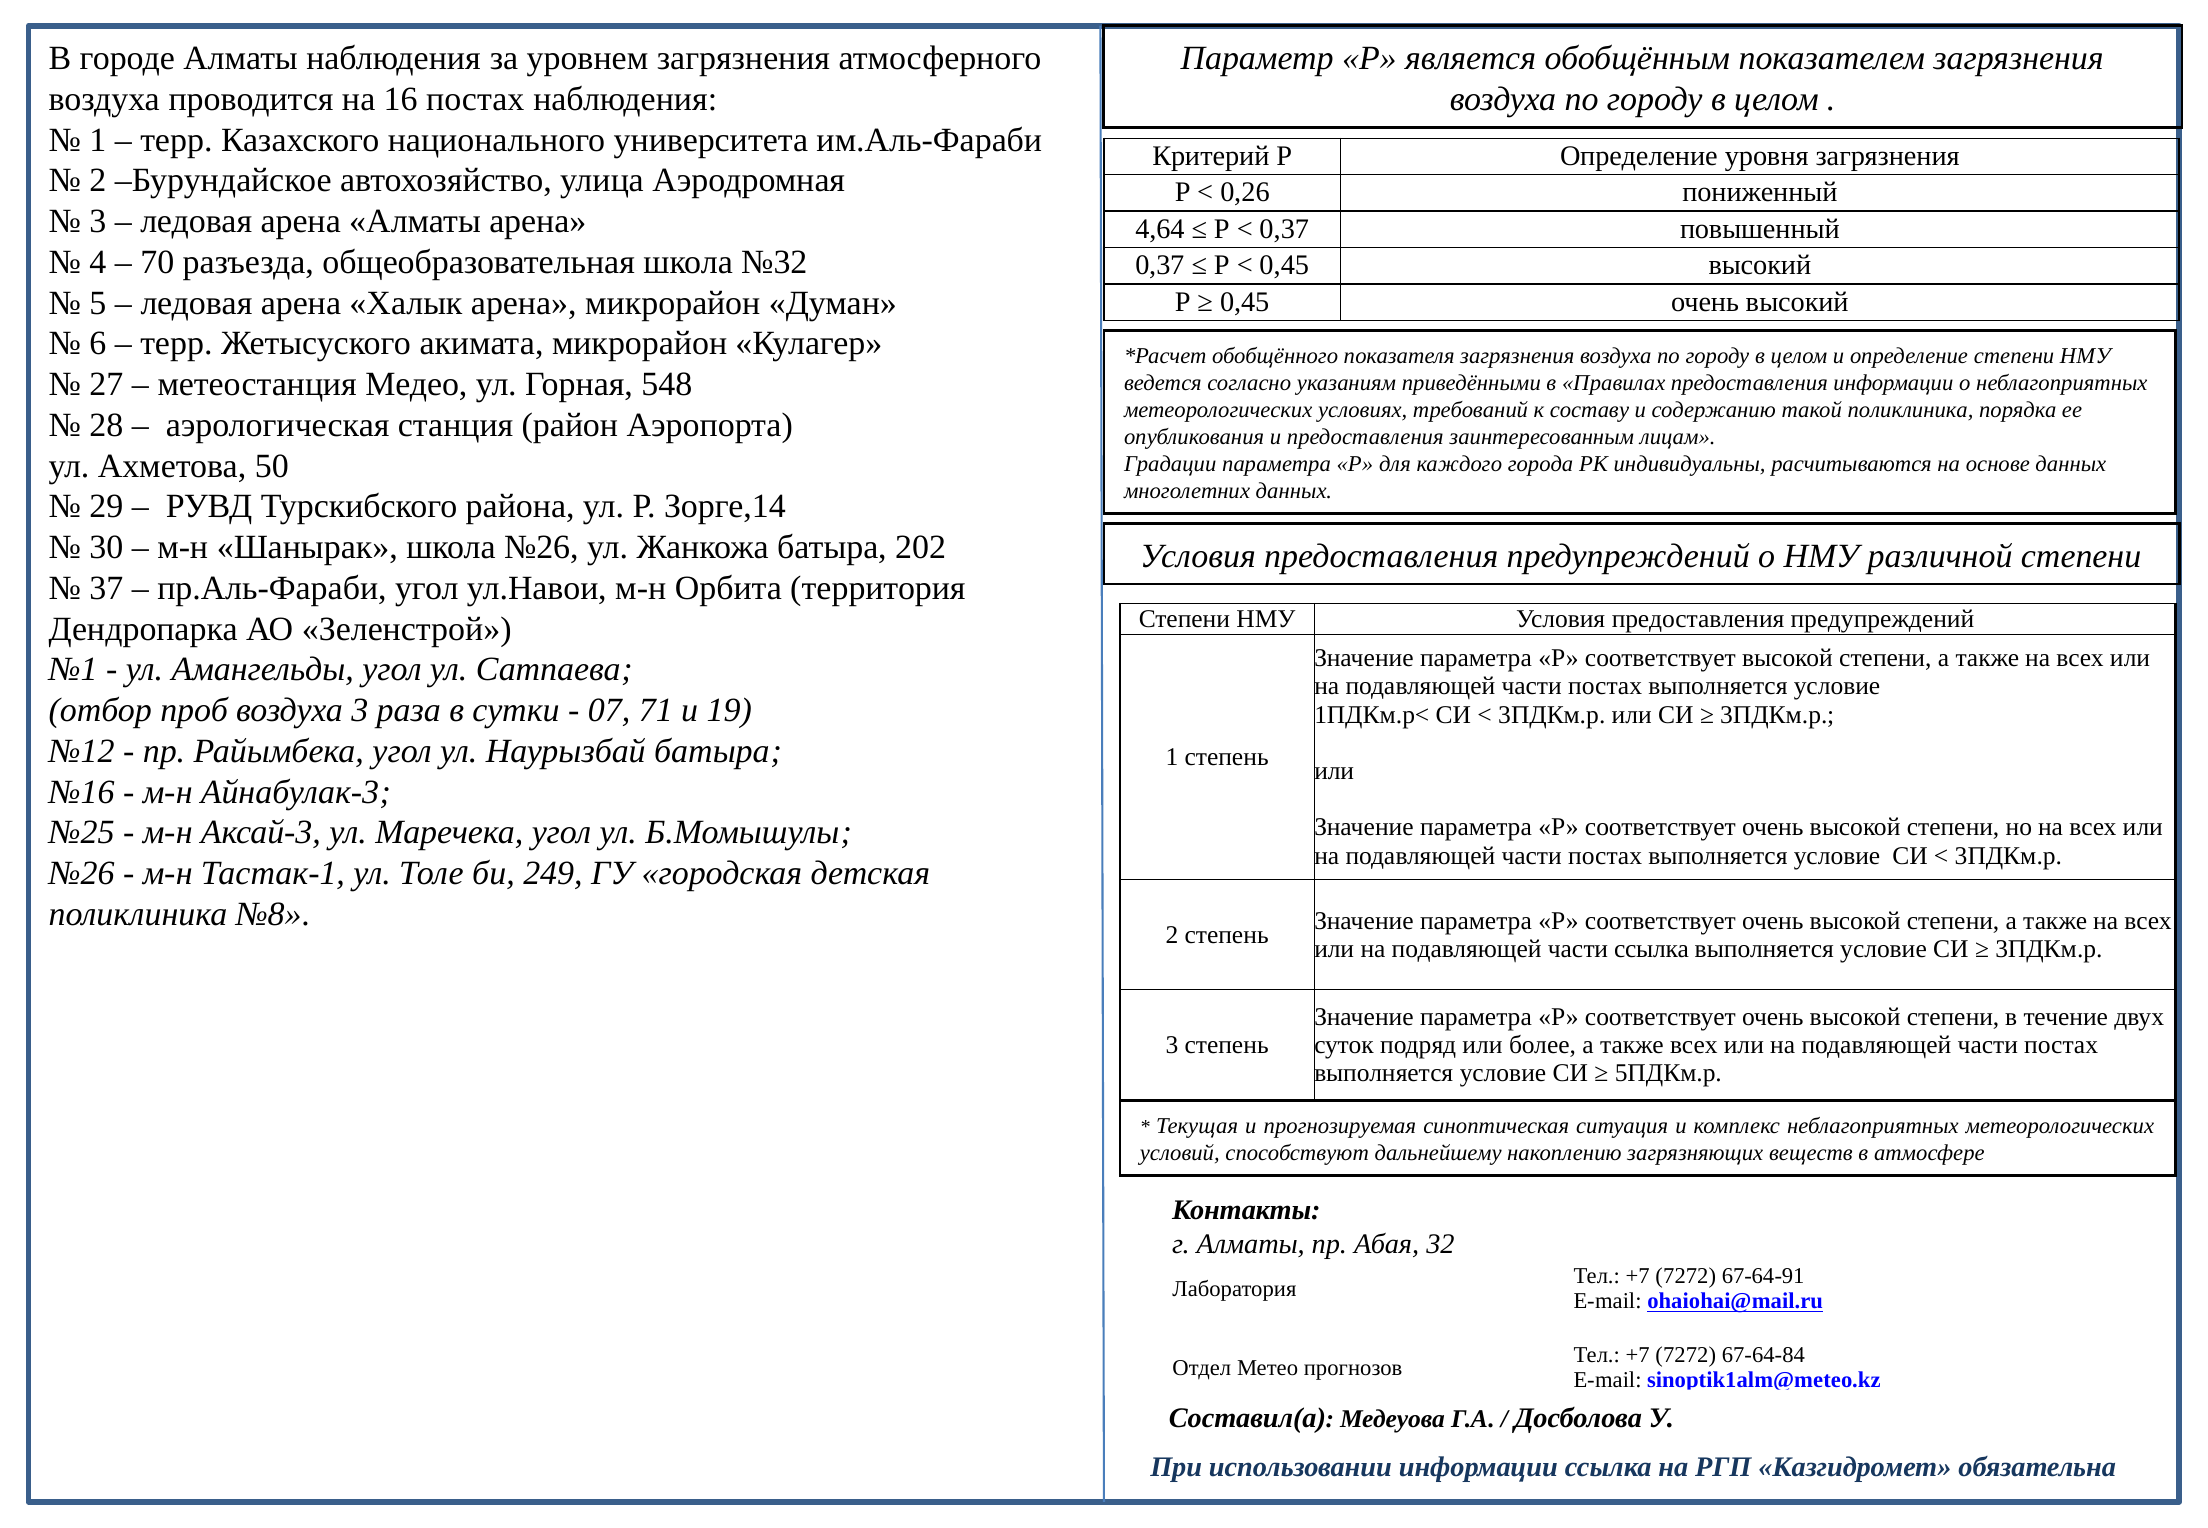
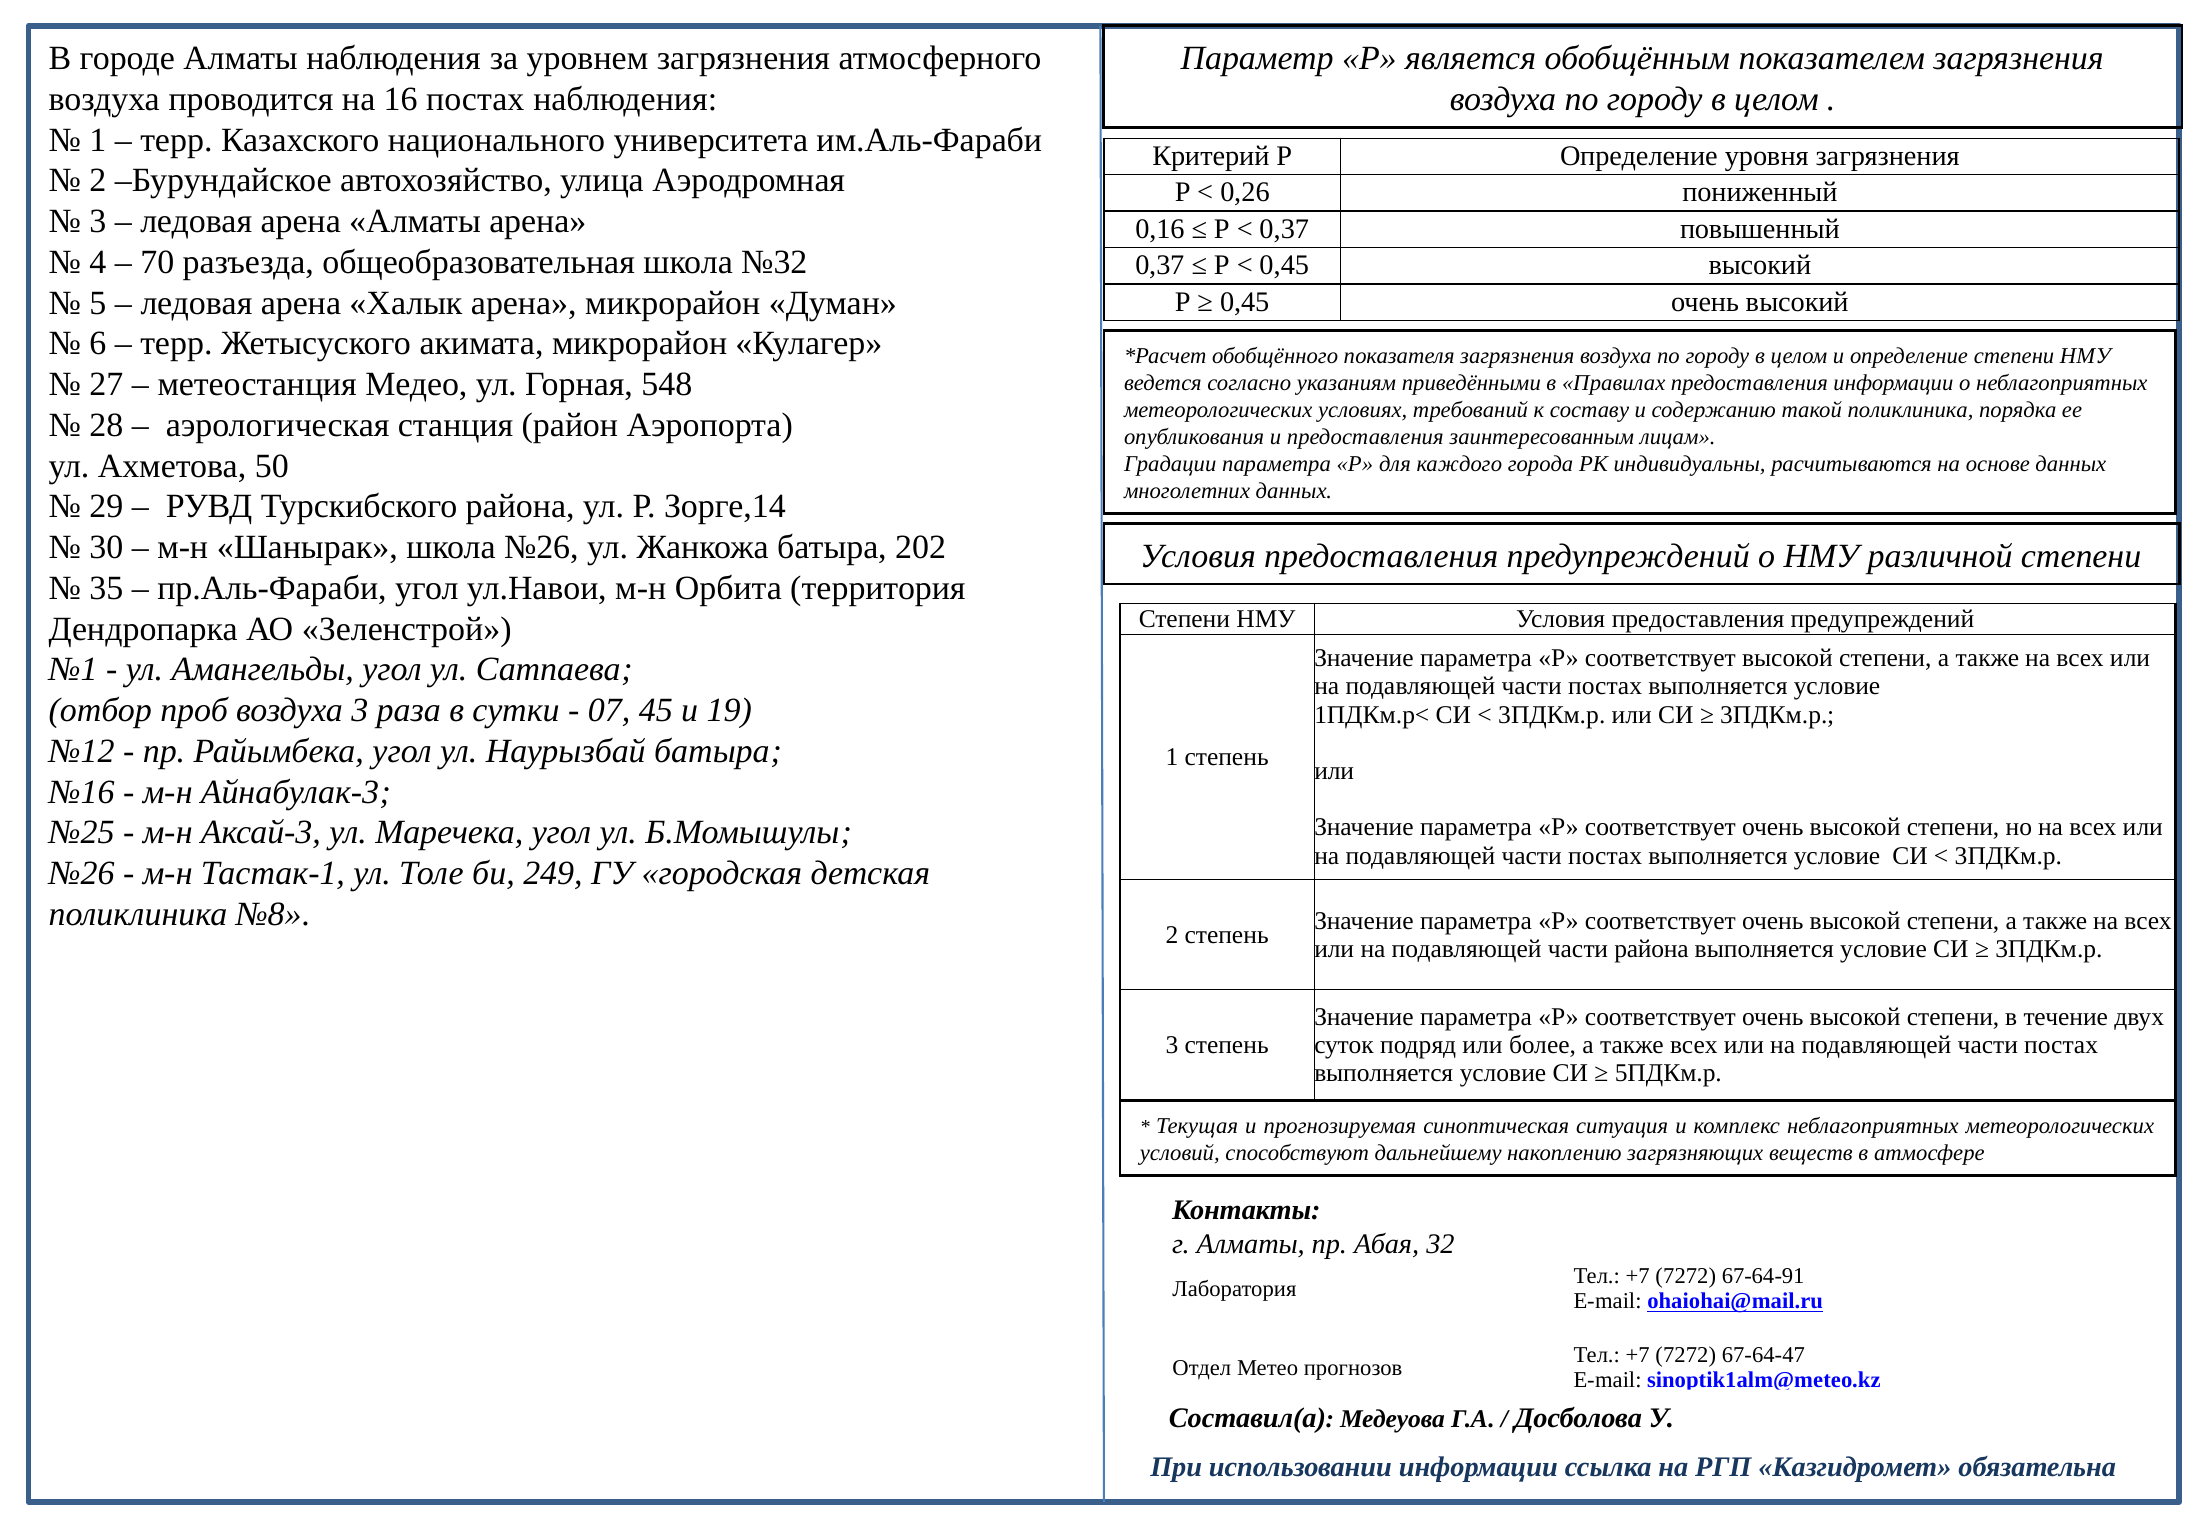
4,64: 4,64 -> 0,16
37: 37 -> 35
71: 71 -> 45
части ссылка: ссылка -> района
67-64-84: 67-64-84 -> 67-64-47
